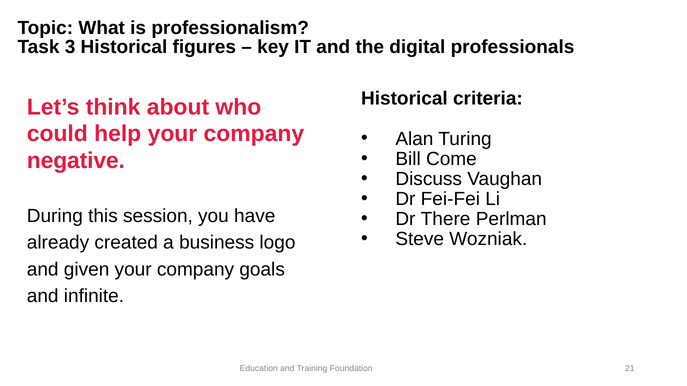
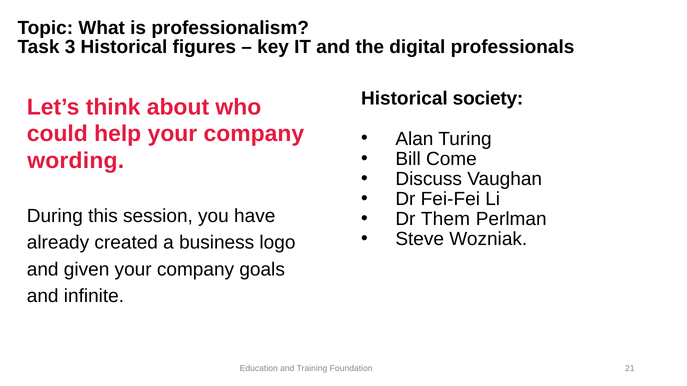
criteria: criteria -> society
negative: negative -> wording
There: There -> Them
